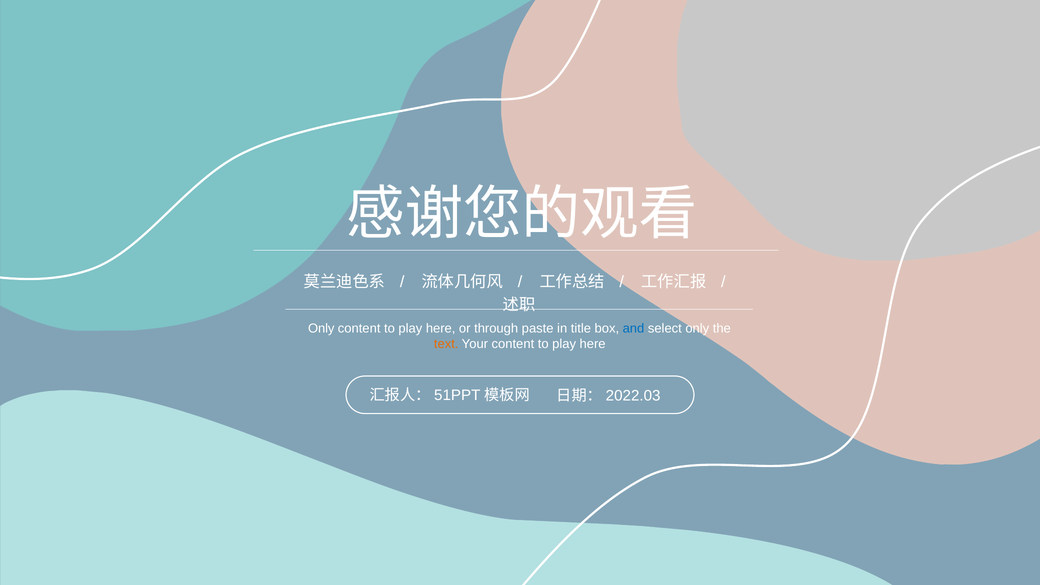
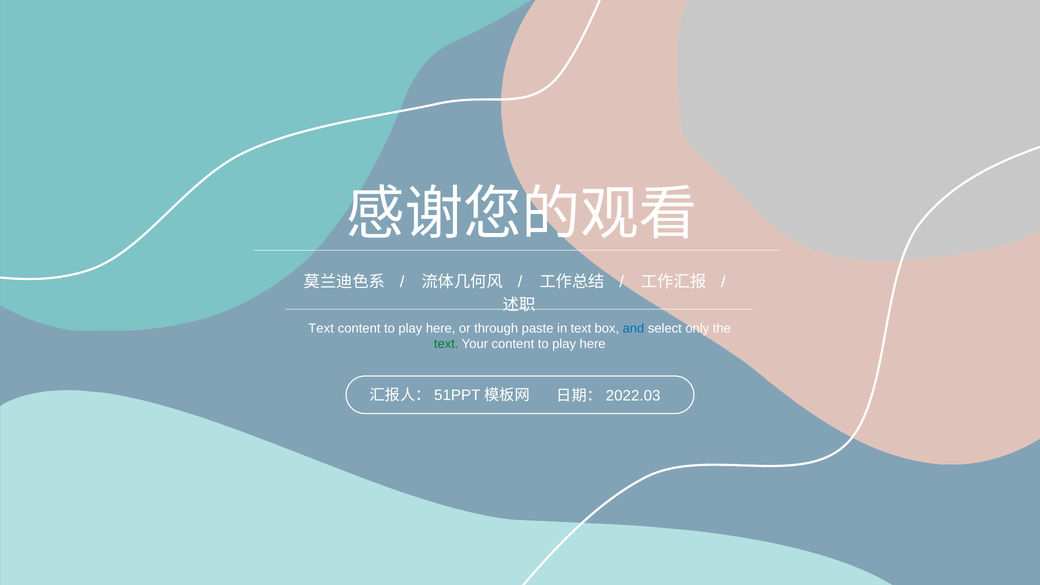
Only at (321, 329): Only -> Text
in title: title -> text
text at (446, 344) colour: orange -> green
